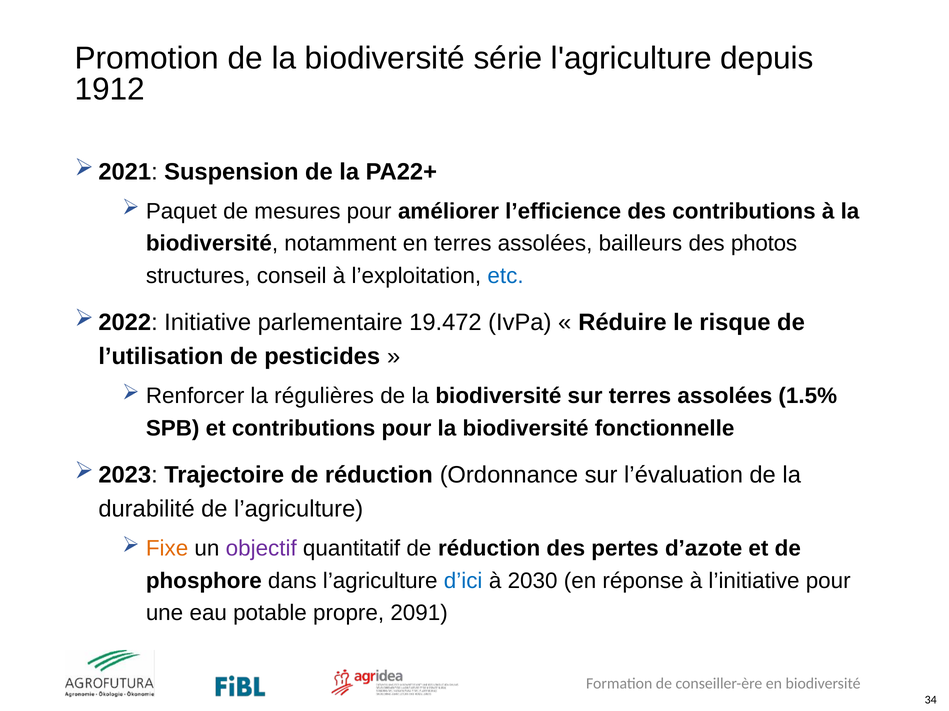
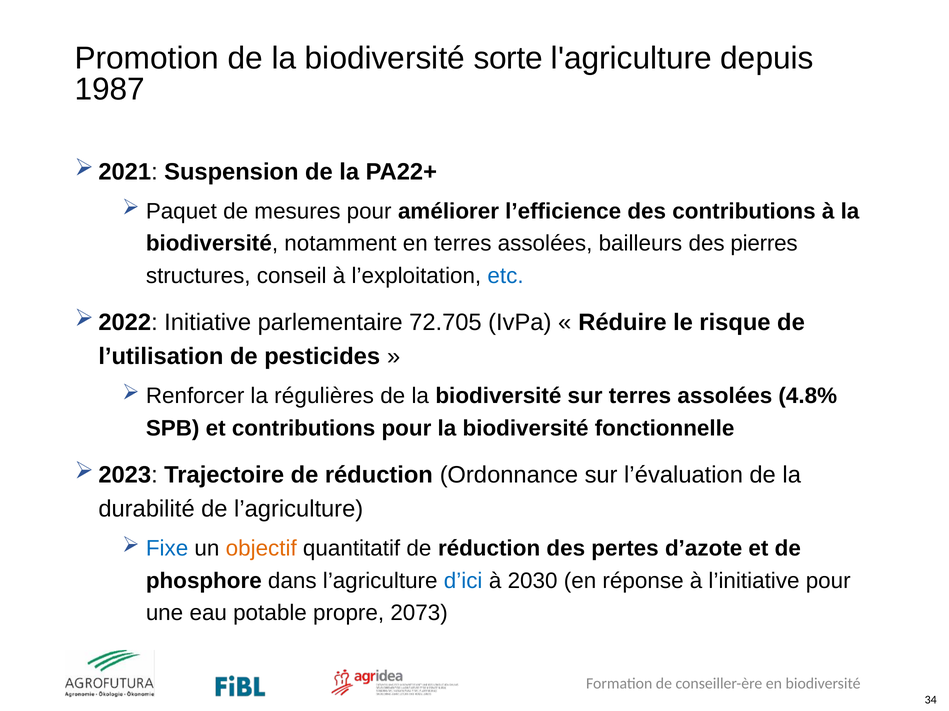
série: série -> sorte
1912: 1912 -> 1987
photos: photos -> pierres
19.472: 19.472 -> 72.705
1.5%: 1.5% -> 4.8%
Fixe colour: orange -> blue
objectif colour: purple -> orange
2091: 2091 -> 2073
